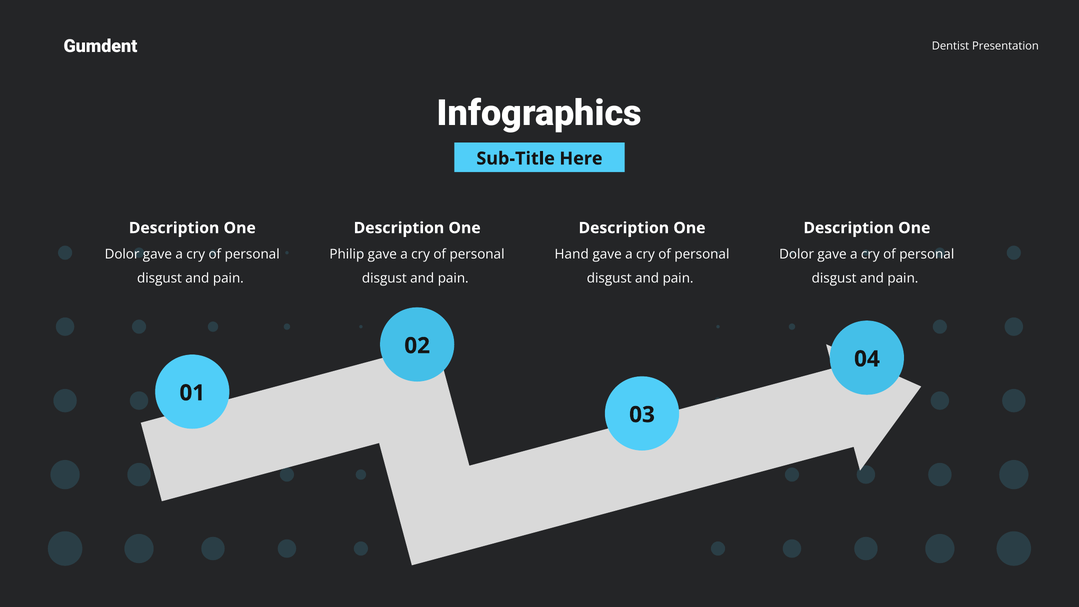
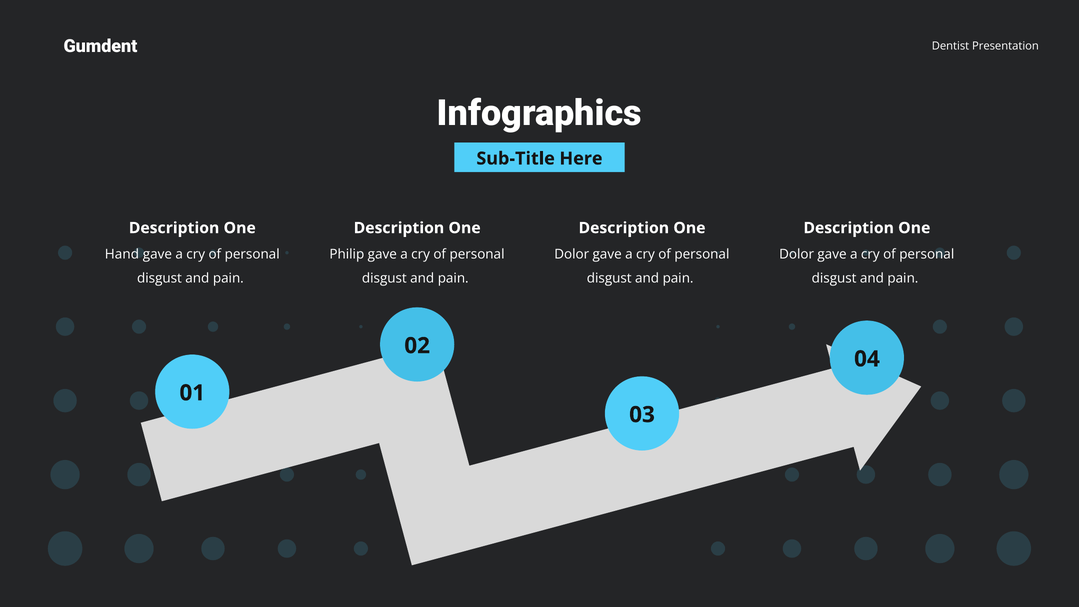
Dolor at (122, 254): Dolor -> Hand
Hand at (572, 254): Hand -> Dolor
